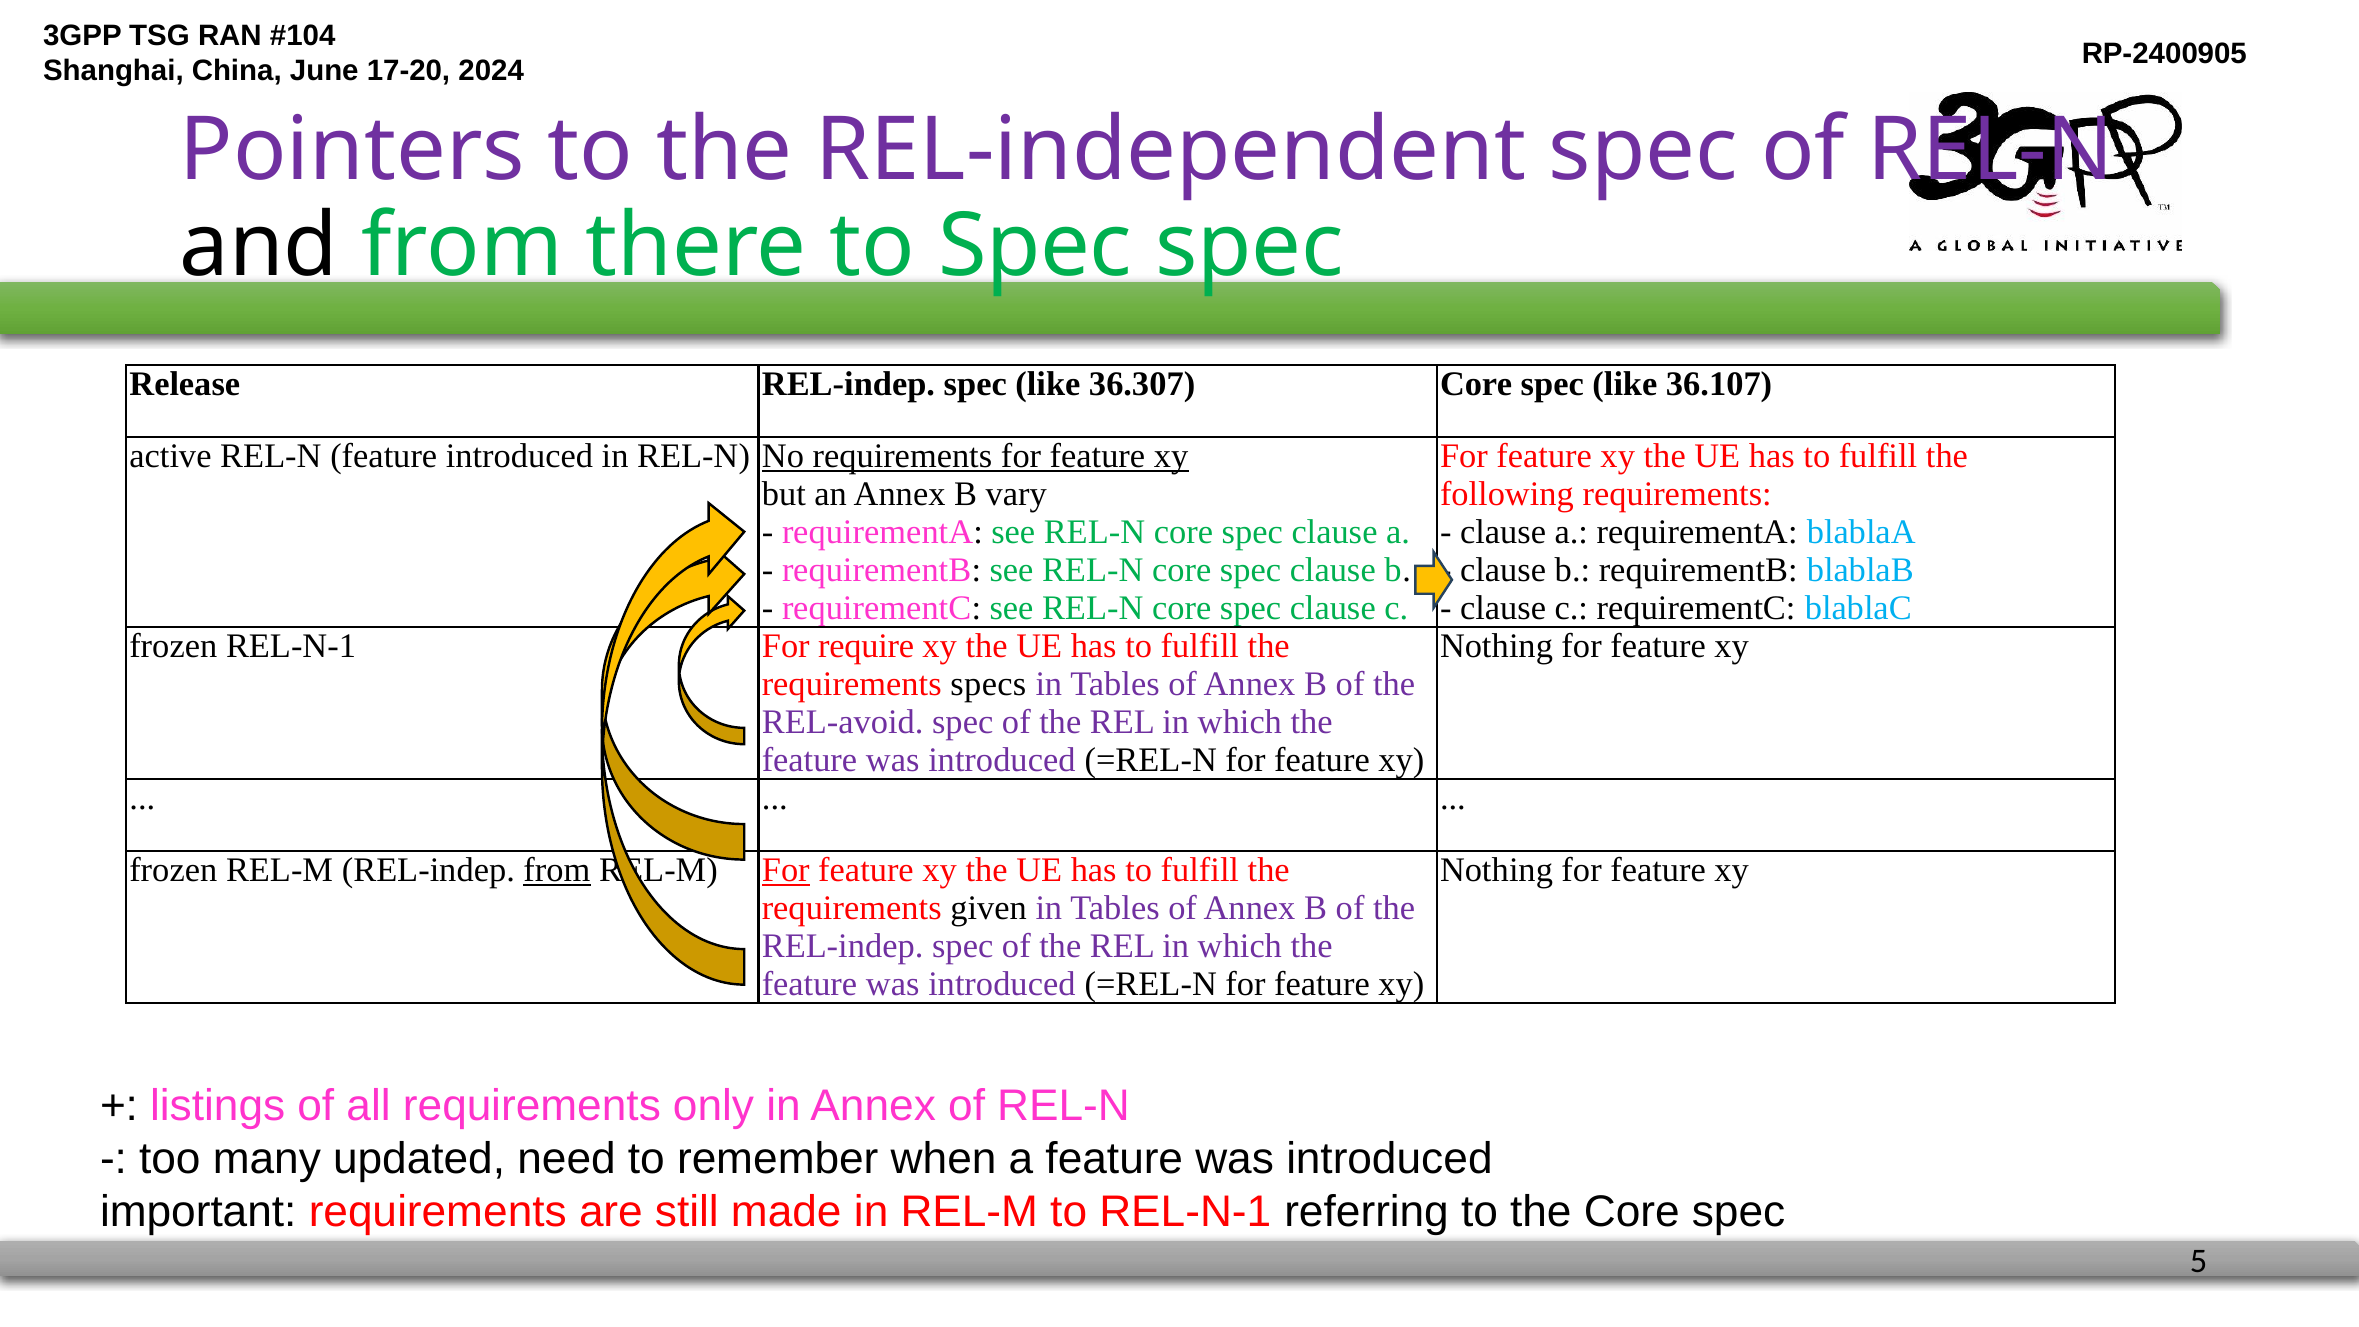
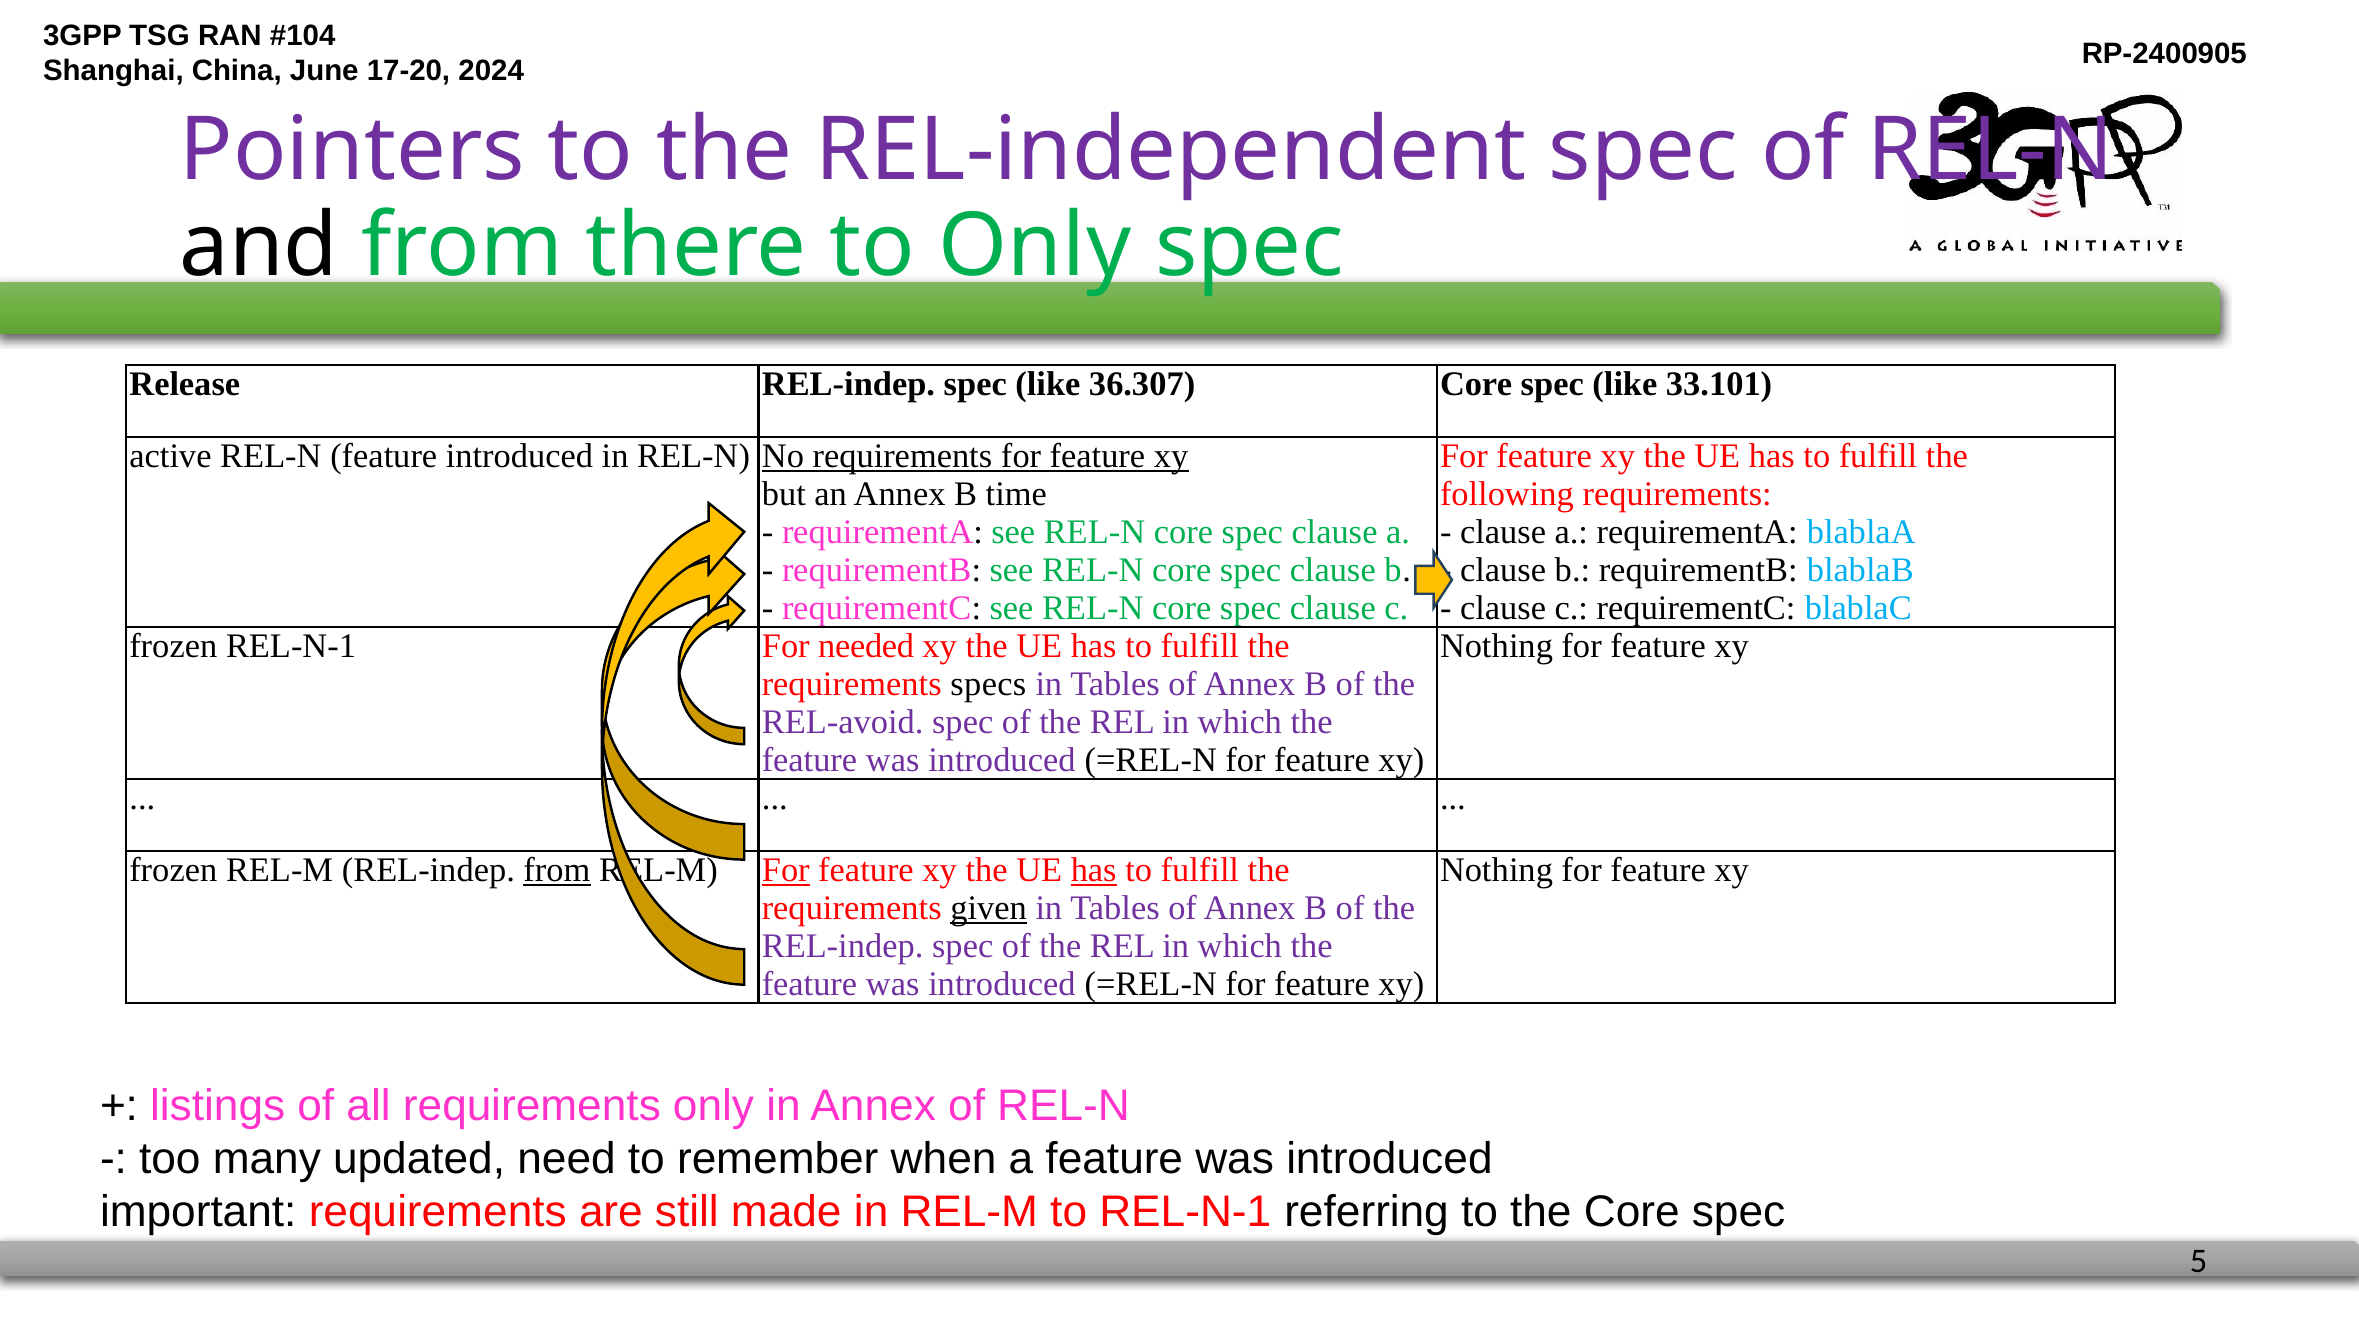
to Spec: Spec -> Only
36.107: 36.107 -> 33.101
vary: vary -> time
require: require -> needed
has at (1094, 870) underline: none -> present
given underline: none -> present
